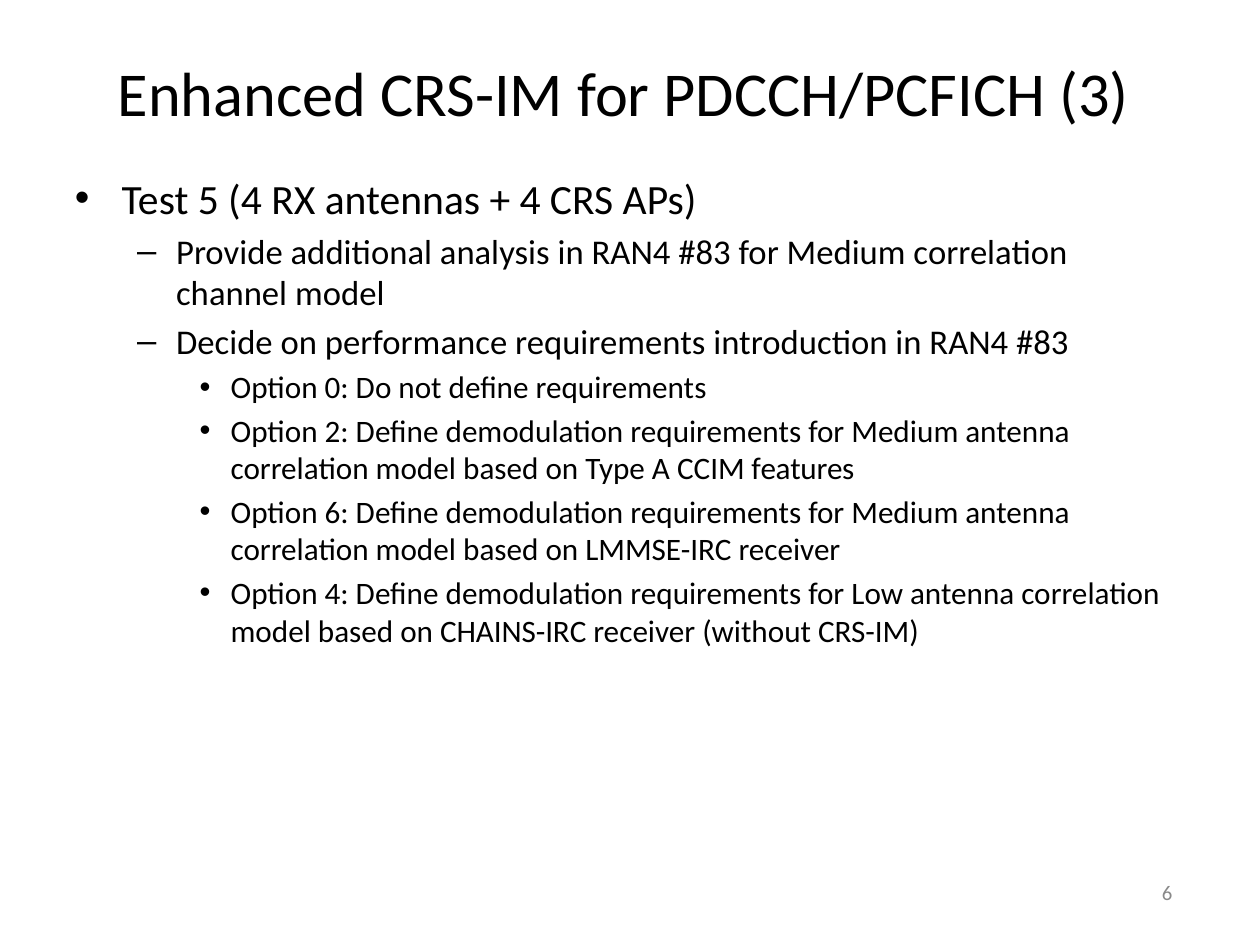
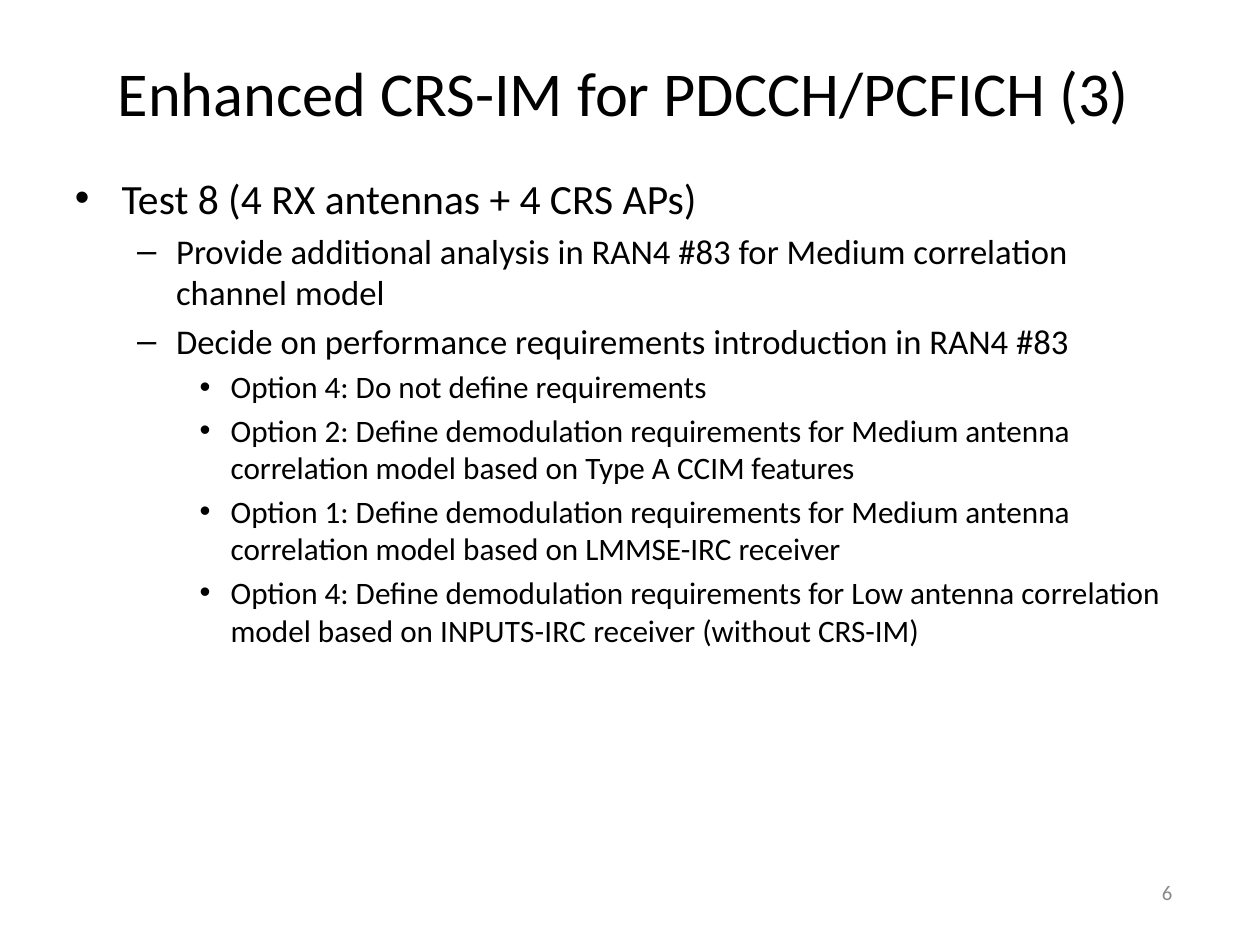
5: 5 -> 8
0 at (337, 388): 0 -> 4
Option 6: 6 -> 1
CHAINS-IRC: CHAINS-IRC -> INPUTS-IRC
